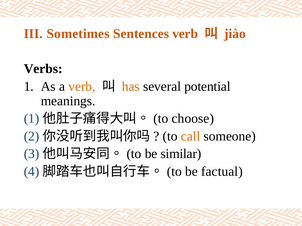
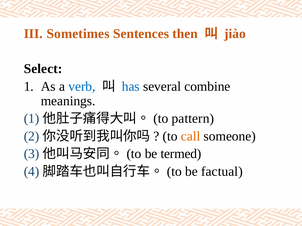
Sentences verb: verb -> then
Verbs: Verbs -> Select
verb at (82, 87) colour: orange -> blue
has colour: orange -> blue
potential: potential -> combine
choose: choose -> pattern
similar: similar -> termed
